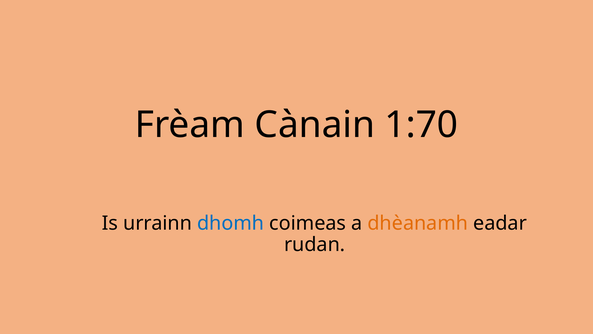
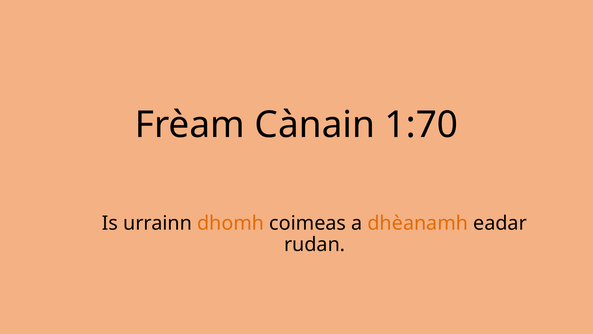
dhomh colour: blue -> orange
